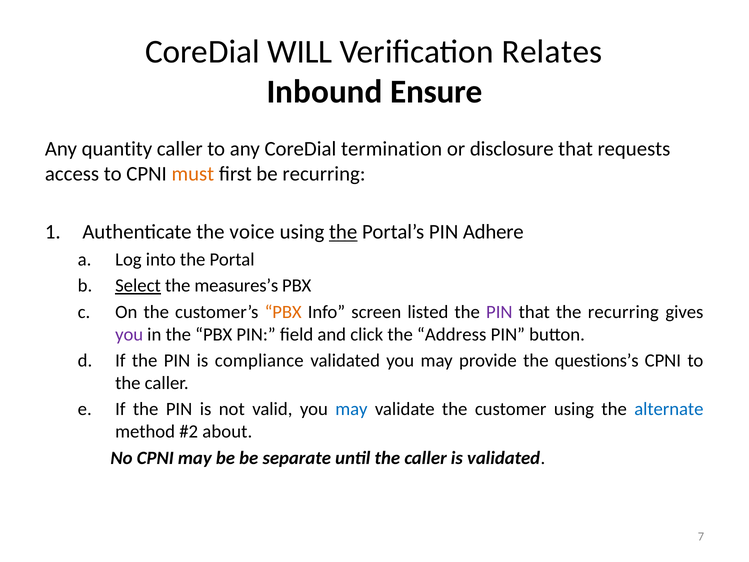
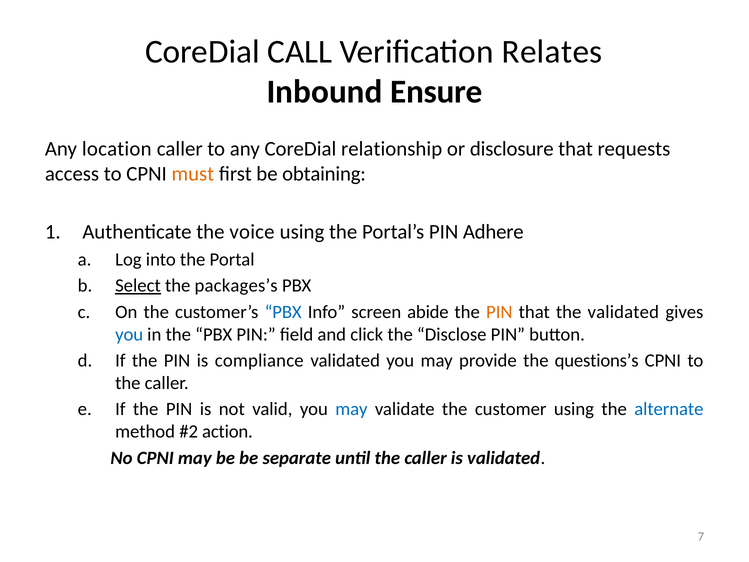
WILL: WILL -> CALL
quantity: quantity -> location
termination: termination -> relationship
be recurring: recurring -> obtaining
the at (343, 232) underline: present -> none
measures’s: measures’s -> packages’s
PBX at (283, 312) colour: orange -> blue
listed: listed -> abide
PIN at (499, 312) colour: purple -> orange
the recurring: recurring -> validated
you at (129, 334) colour: purple -> blue
Address: Address -> Disclose
about: about -> action
